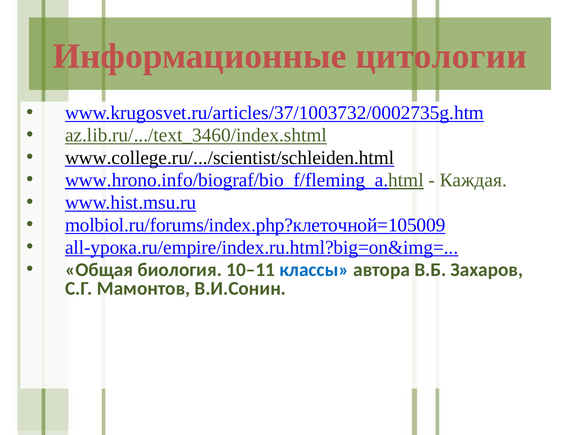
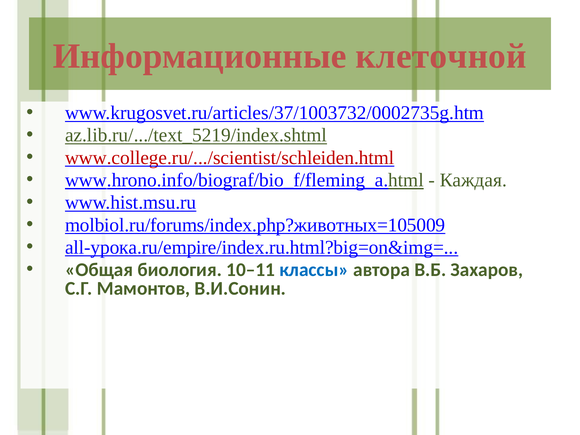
цитологии: цитологии -> клеточной
az.lib.ru/.../text_3460/index.shtml: az.lib.ru/.../text_3460/index.shtml -> az.lib.ru/.../text_5219/index.shtml
www.college.ru/.../scientist/schleiden.html colour: black -> red
molbiol.ru/forums/index.php?клеточной=105009: molbiol.ru/forums/index.php?клеточной=105009 -> molbiol.ru/forums/index.php?животных=105009
